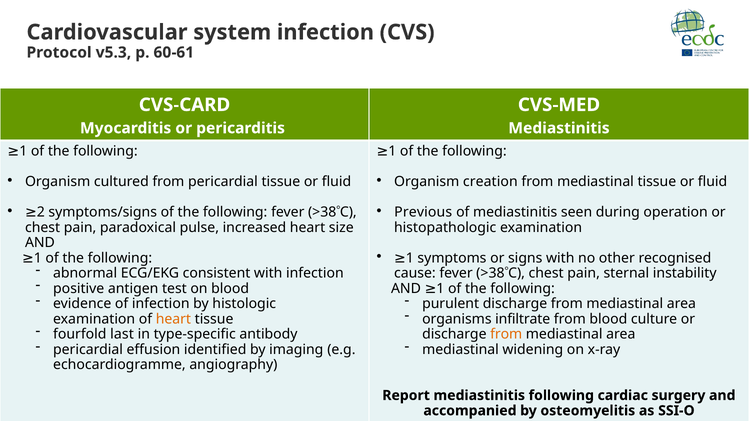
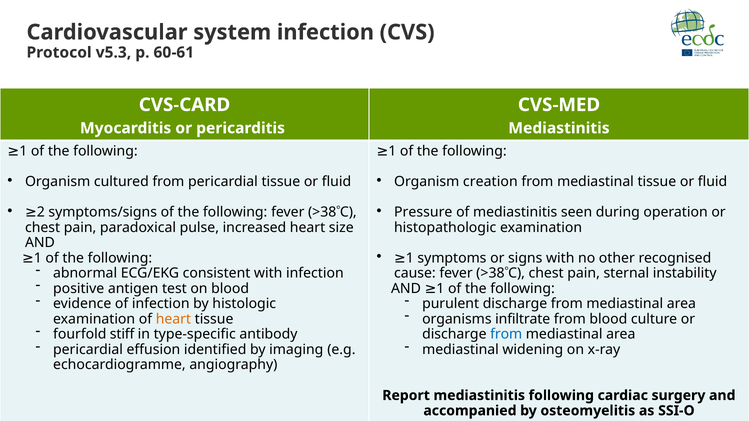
Previous: Previous -> Pressure
last: last -> stiff
from at (506, 335) colour: orange -> blue
